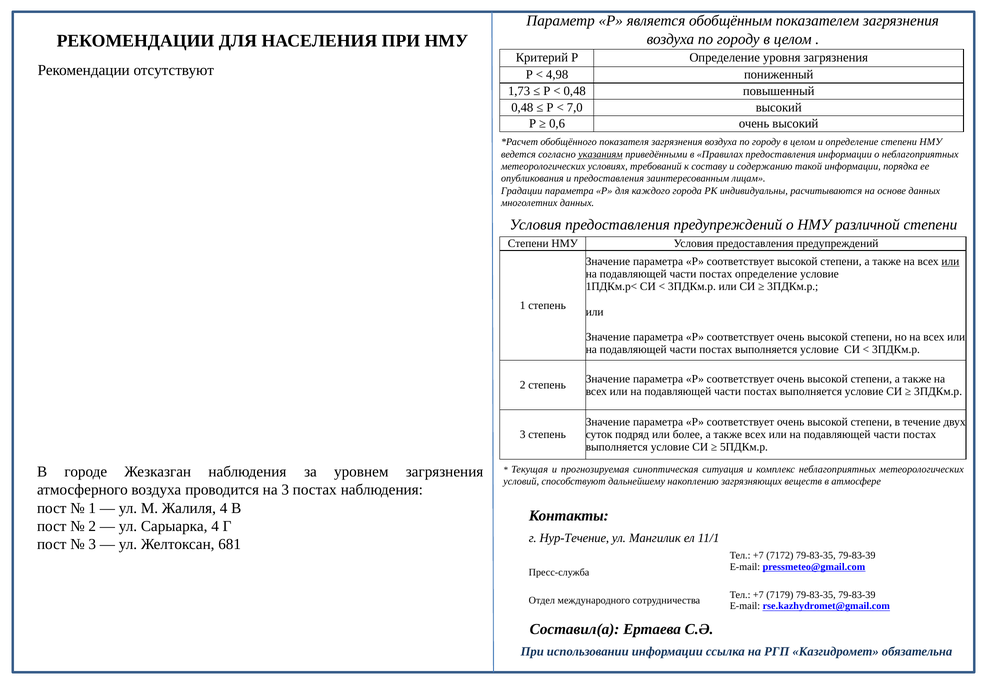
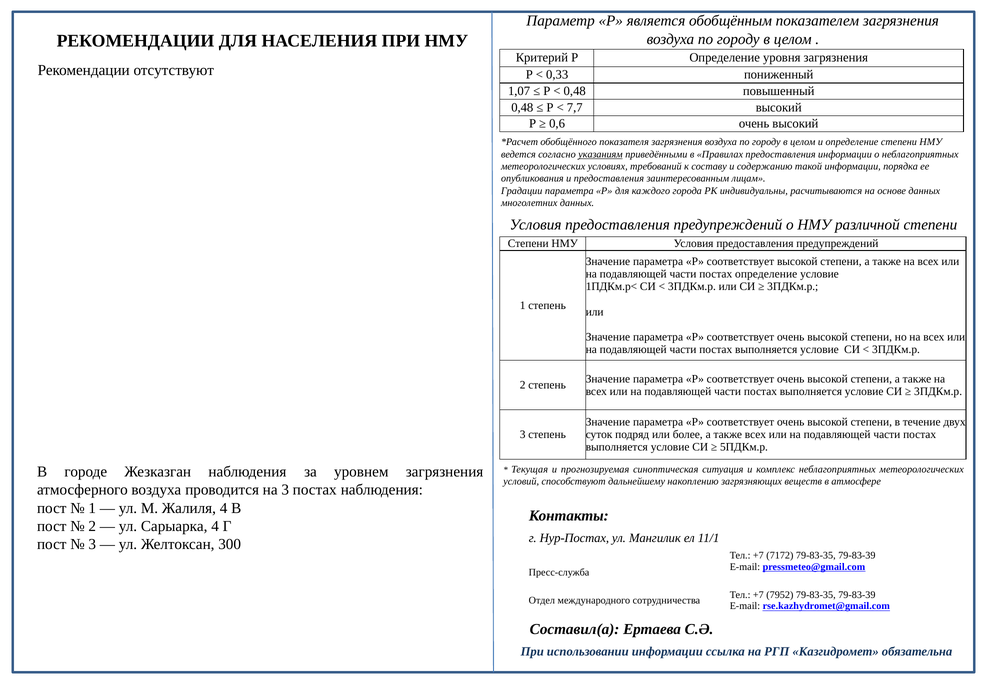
4,98: 4,98 -> 0,33
1,73: 1,73 -> 1,07
7,0: 7,0 -> 7,7
или at (950, 261) underline: present -> none
Нур-Течение: Нур-Течение -> Нур-Постах
681: 681 -> 300
7179: 7179 -> 7952
